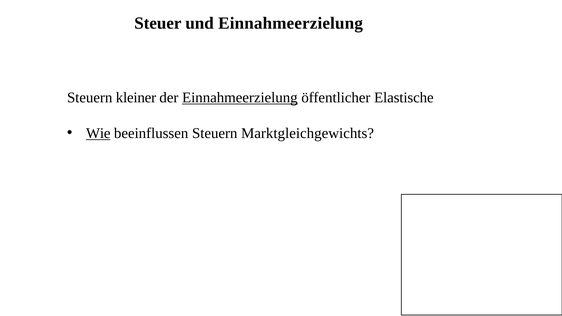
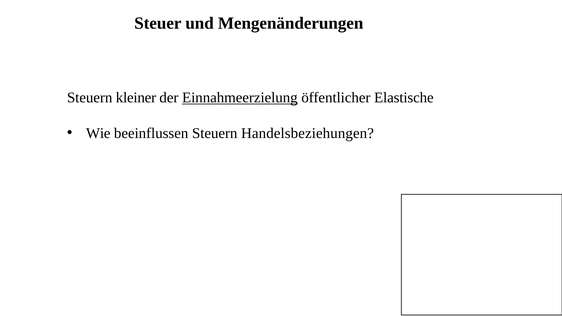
und Einnahmeerzielung: Einnahmeerzielung -> Mengenänderungen
Wie underline: present -> none
Marktgleichgewichts: Marktgleichgewichts -> Handelsbeziehungen
